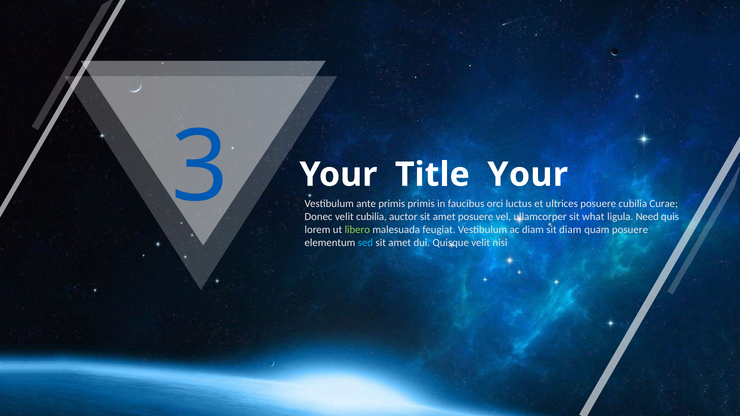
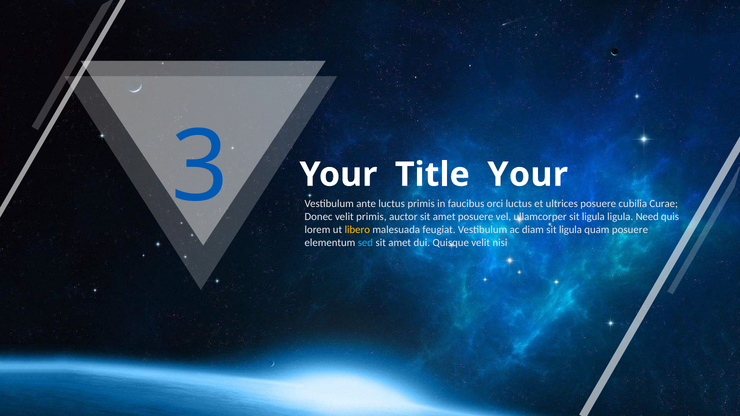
ante primis: primis -> luctus
velit cubilia: cubilia -> primis
ullamcorper sit what: what -> ligula
libero colour: light green -> yellow
diam sit diam: diam -> ligula
